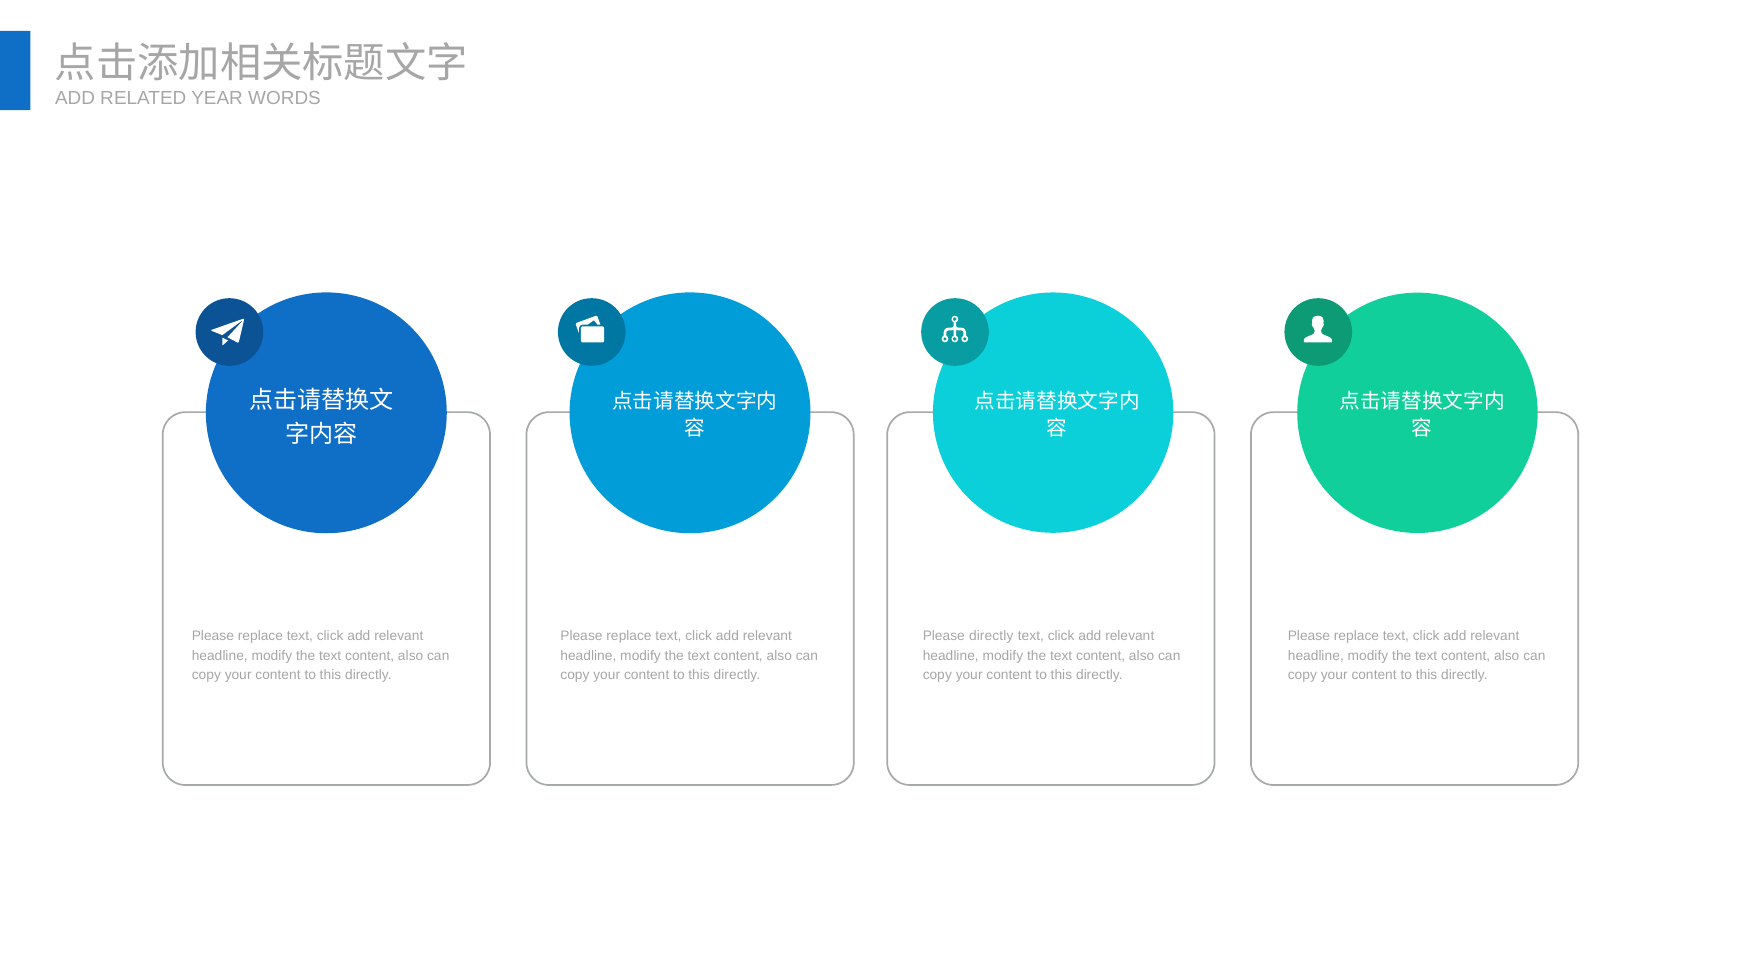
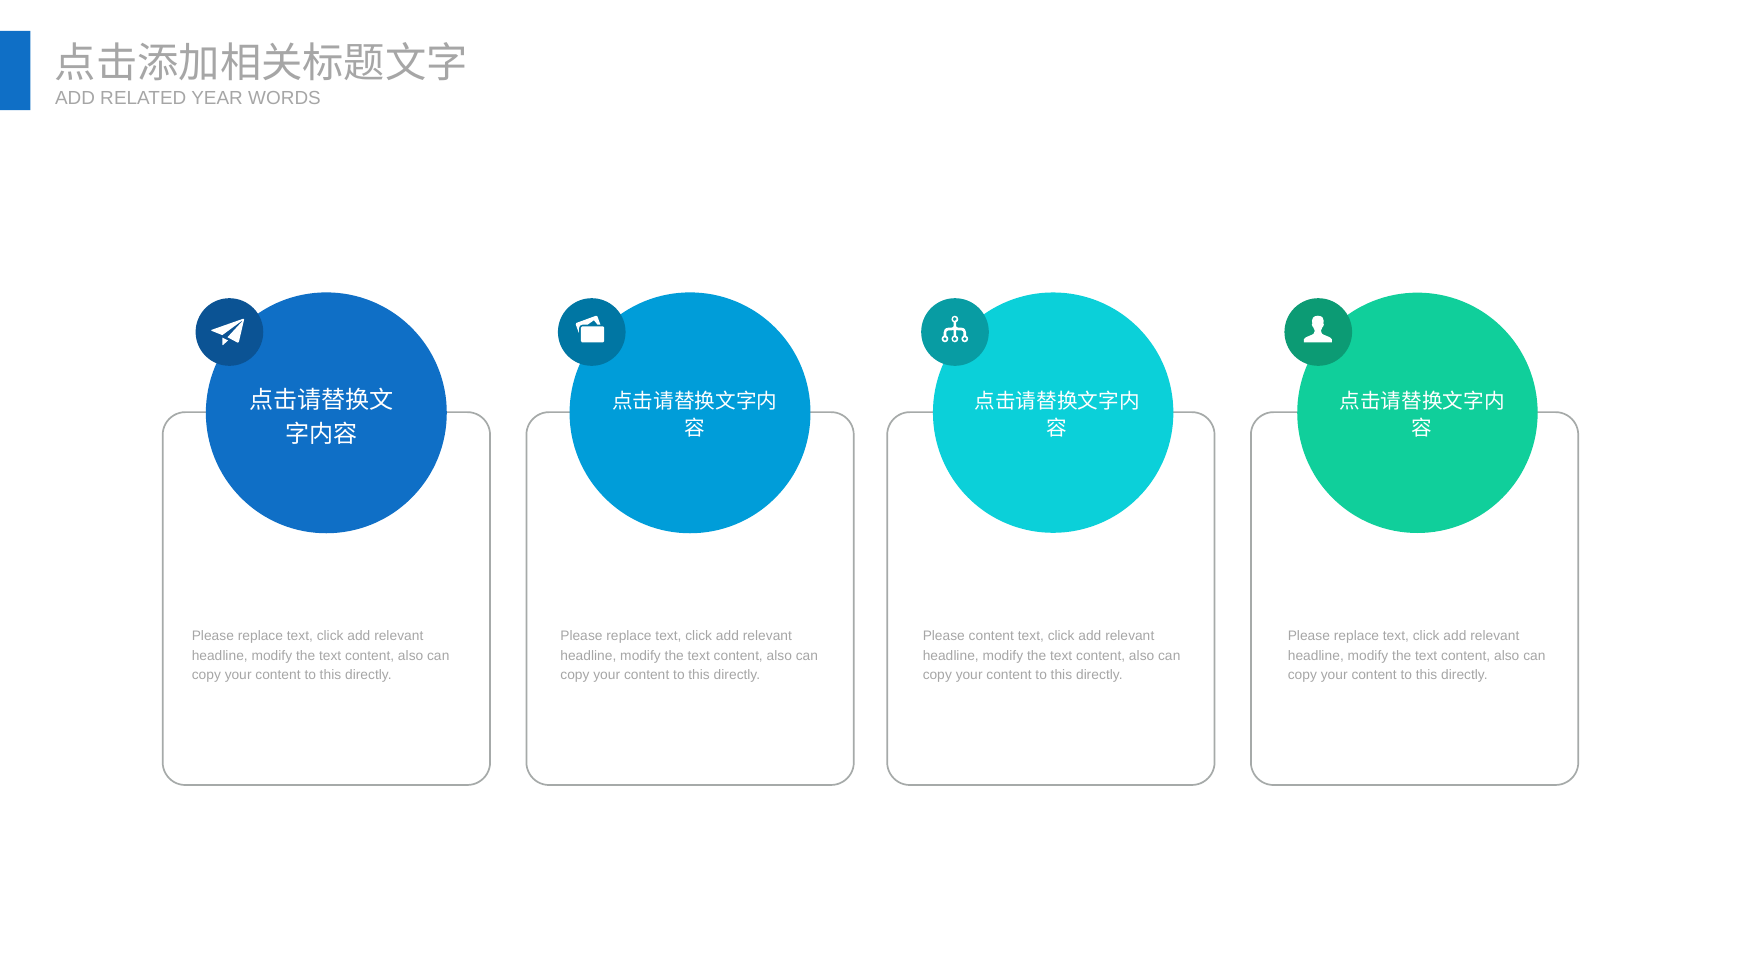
Please directly: directly -> content
